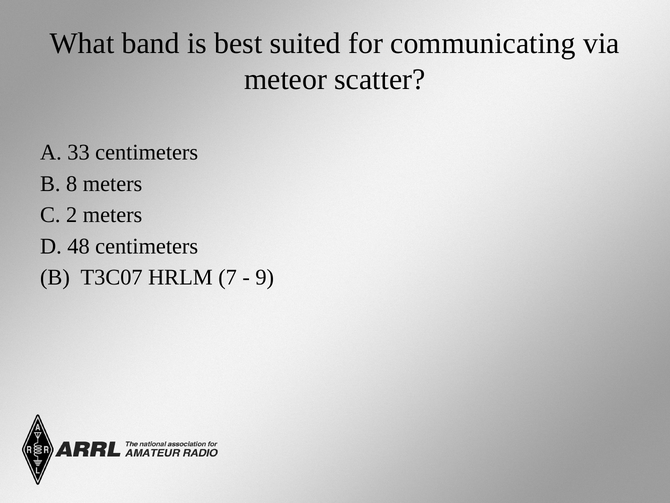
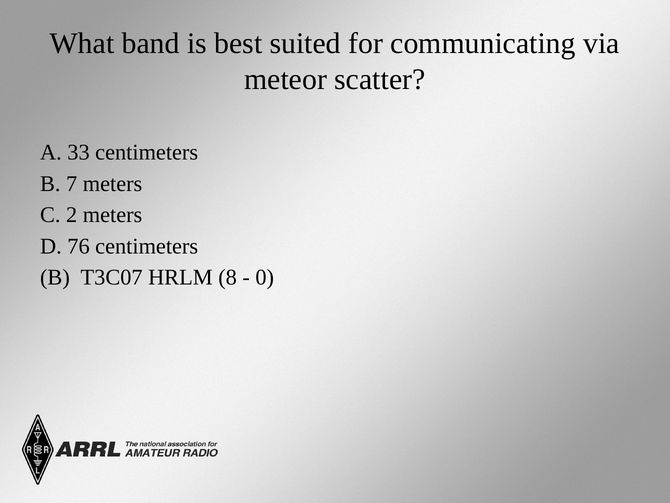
8: 8 -> 7
48: 48 -> 76
7: 7 -> 8
9: 9 -> 0
